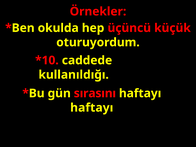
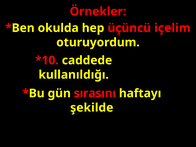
küçük: küçük -> içelim
haftayı at (92, 108): haftayı -> şekilde
